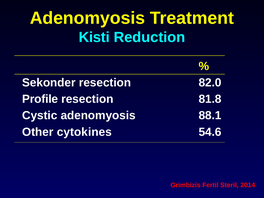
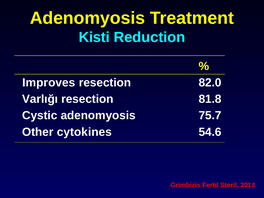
Sekonder: Sekonder -> Improves
Profile: Profile -> Varlığı
88.1: 88.1 -> 75.7
